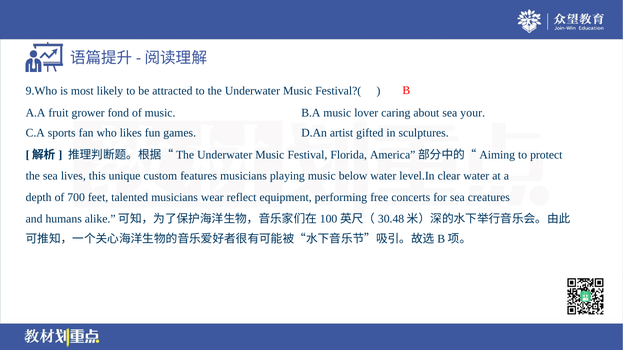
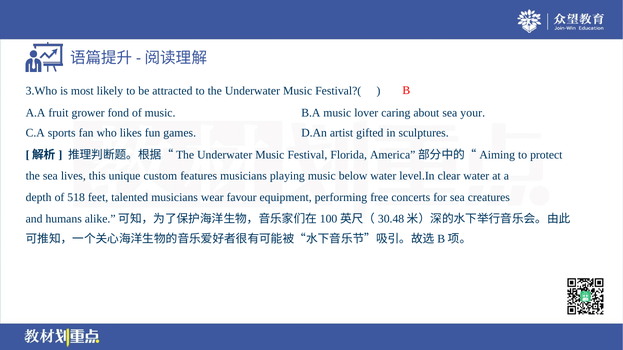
9.Who: 9.Who -> 3.Who
700: 700 -> 518
reflect: reflect -> favour
